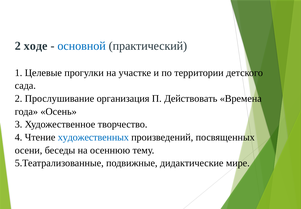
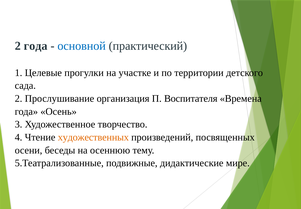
2 ходе: ходе -> года
Действовать: Действовать -> Воспитателя
художественных colour: blue -> orange
